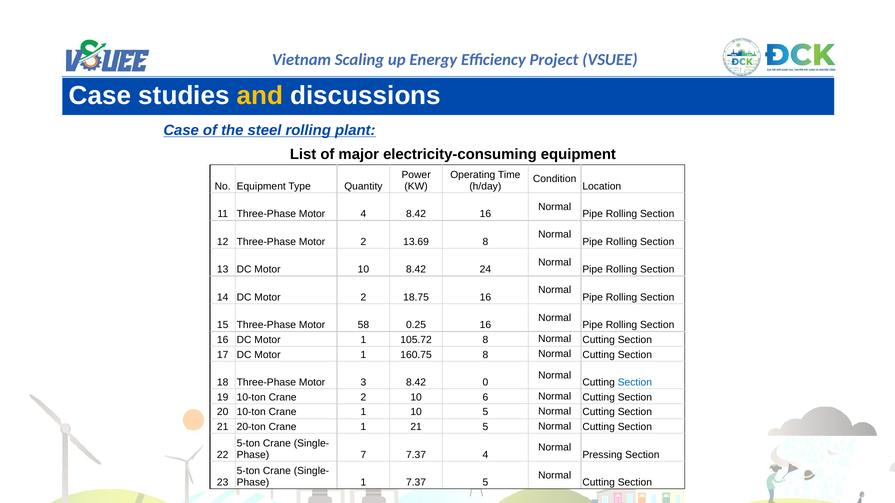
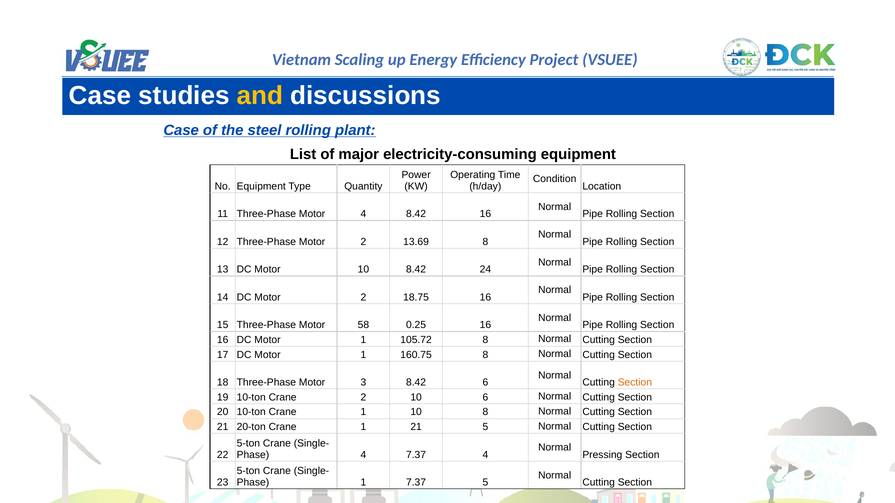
8.42 0: 0 -> 6
Section at (635, 383) colour: blue -> orange
10 5: 5 -> 8
7 at (363, 455): 7 -> 4
